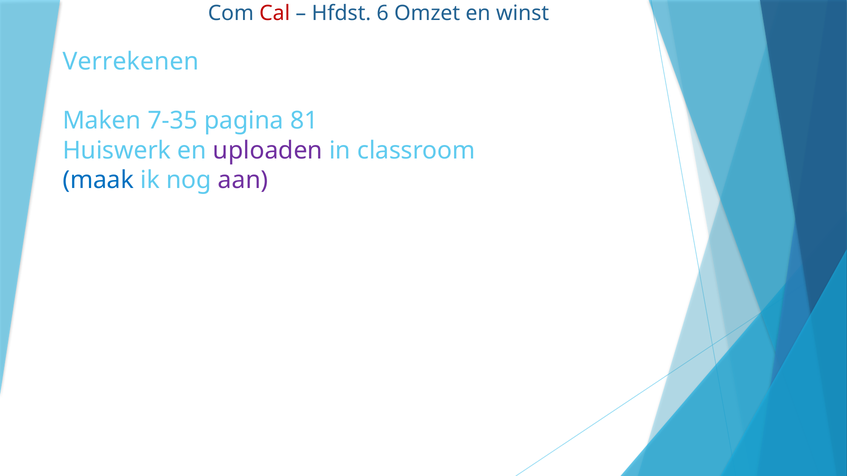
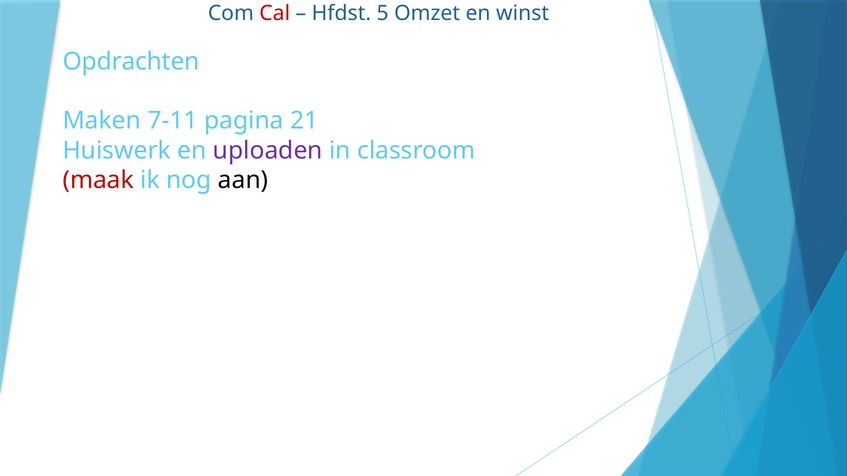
6: 6 -> 5
Verrekenen: Verrekenen -> Opdrachten
7-35: 7-35 -> 7-11
81: 81 -> 21
maak colour: blue -> red
aan colour: purple -> black
